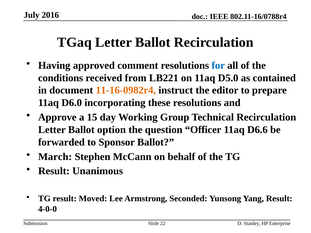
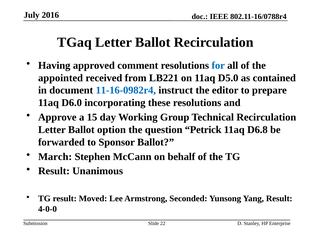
conditions: conditions -> appointed
11-16-0982r4 colour: orange -> blue
Officer: Officer -> Petrick
D6.6: D6.6 -> D6.8
